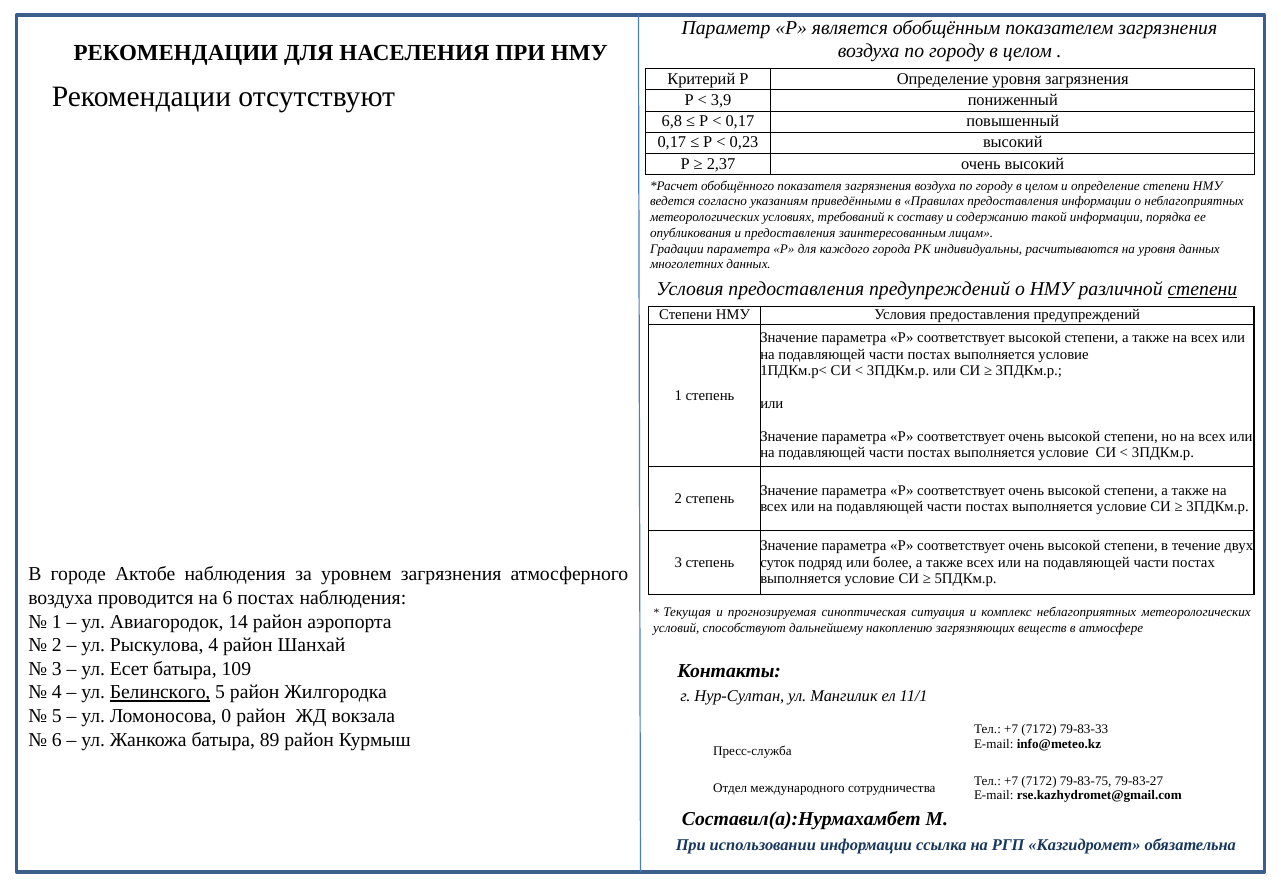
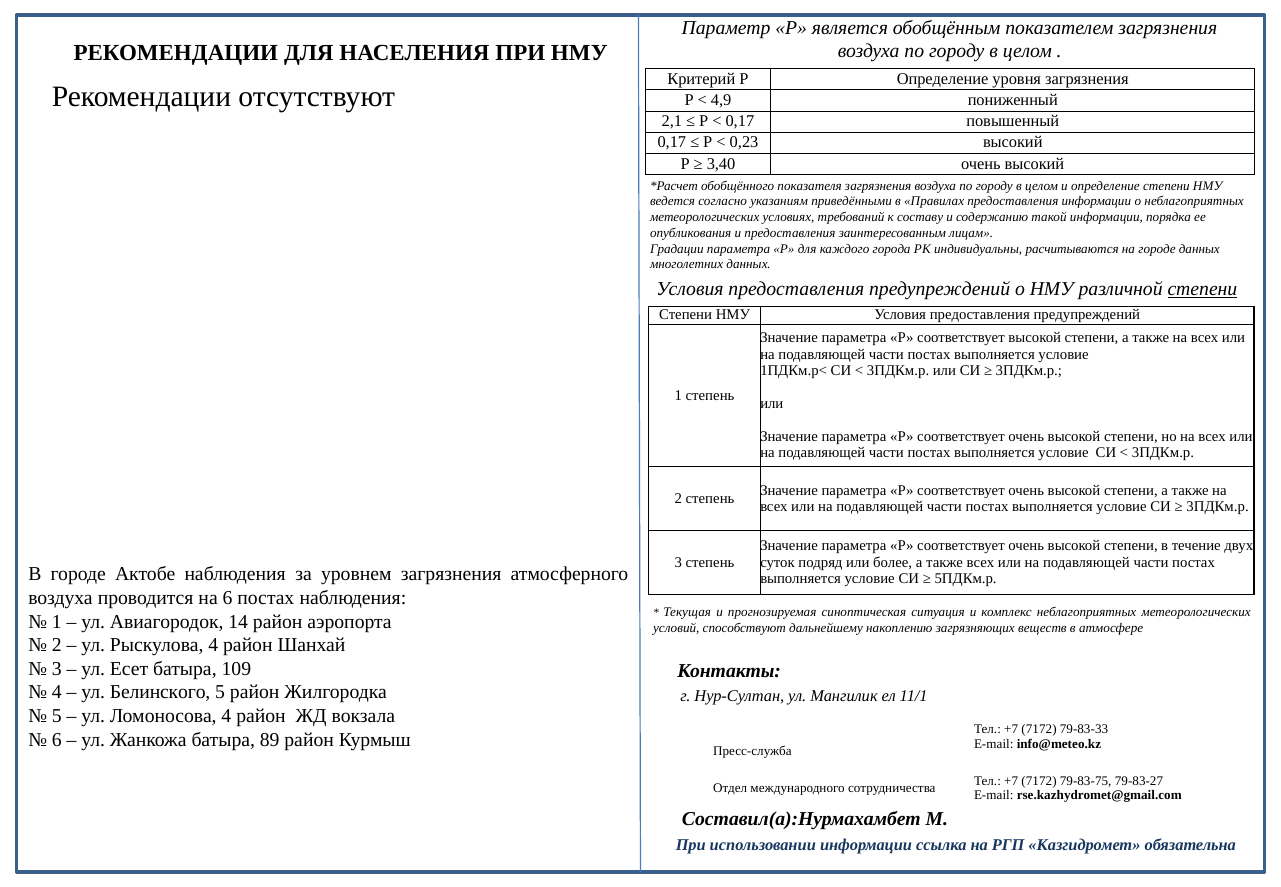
3,9: 3,9 -> 4,9
6,8: 6,8 -> 2,1
2,37: 2,37 -> 3,40
на уровня: уровня -> городе
Белинского underline: present -> none
Ломоносова 0: 0 -> 4
